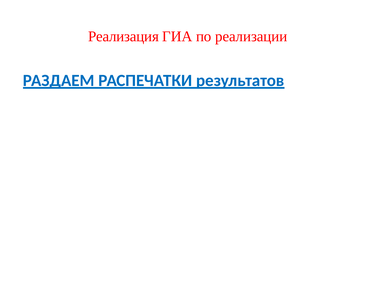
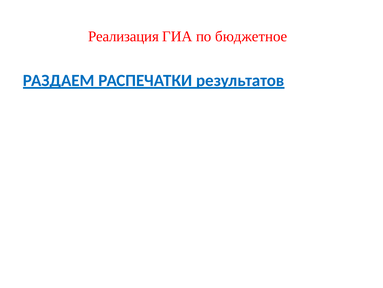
реализации: реализации -> бюджетное
